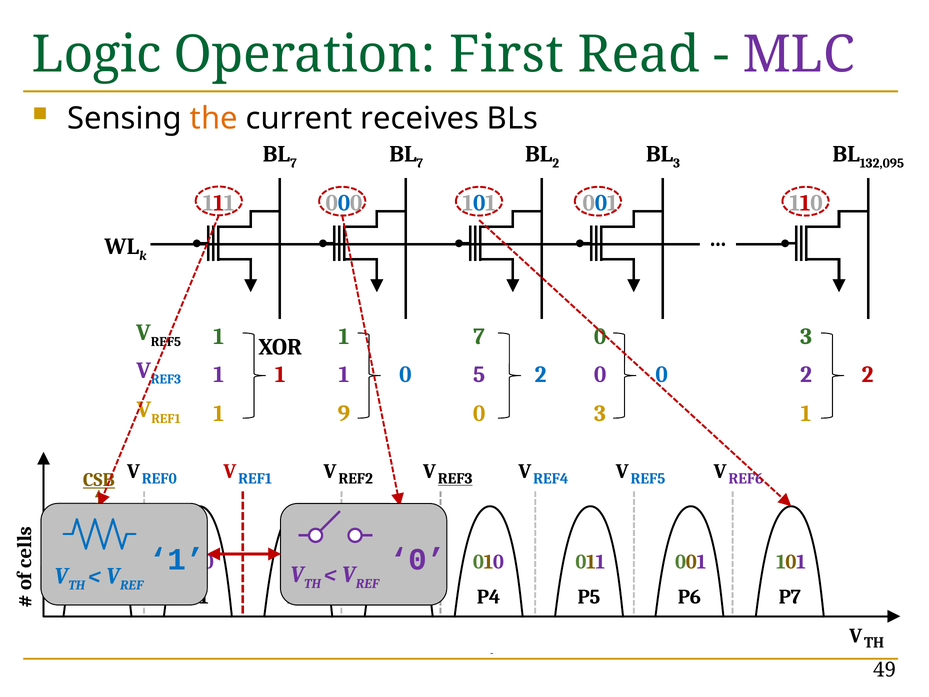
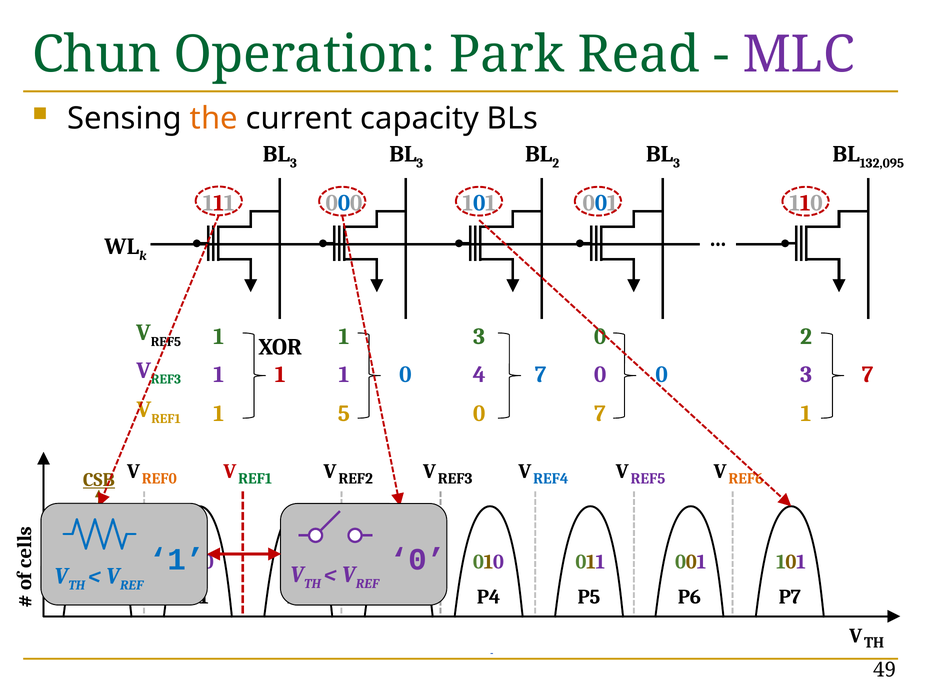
Logic: Logic -> Chun
First: First -> Park
receives: receives -> capacity
7 at (293, 163): 7 -> 3
7 at (420, 163): 7 -> 3
1 7: 7 -> 3
3 at (806, 337): 3 -> 2
REF3 at (166, 379) colour: blue -> green
5: 5 -> 4
1 0 2: 2 -> 7
2 at (806, 374): 2 -> 3
2 at (868, 374): 2 -> 7
9: 9 -> 5
3 at (600, 414): 3 -> 7
REF0 colour: blue -> orange
REF1 at (255, 478) colour: blue -> green
REF3 at (455, 478) underline: present -> none
REF5 at (648, 478) colour: blue -> purple
REF6 colour: purple -> orange
